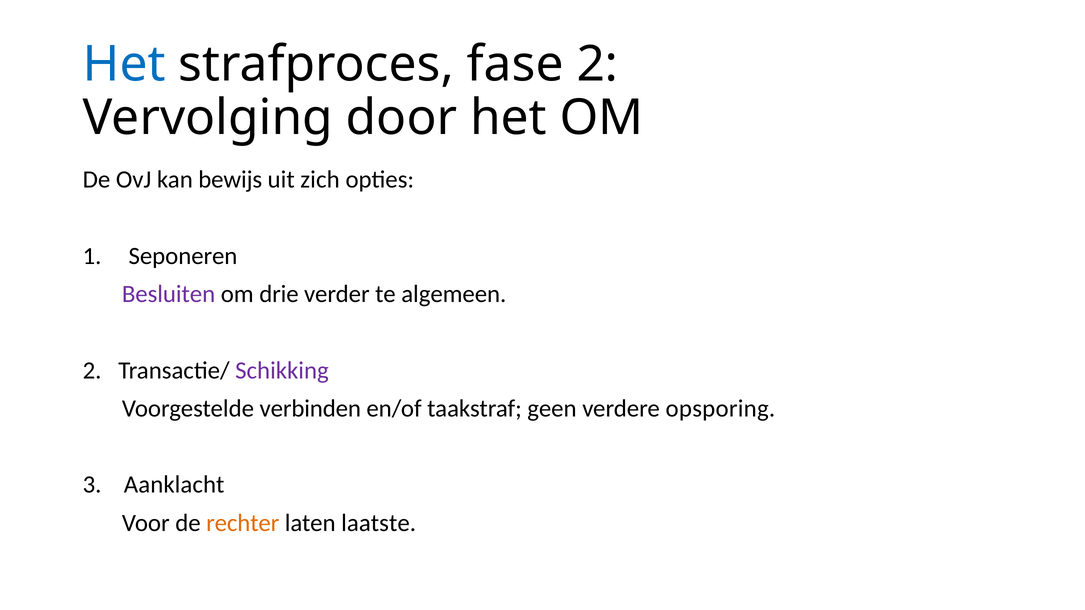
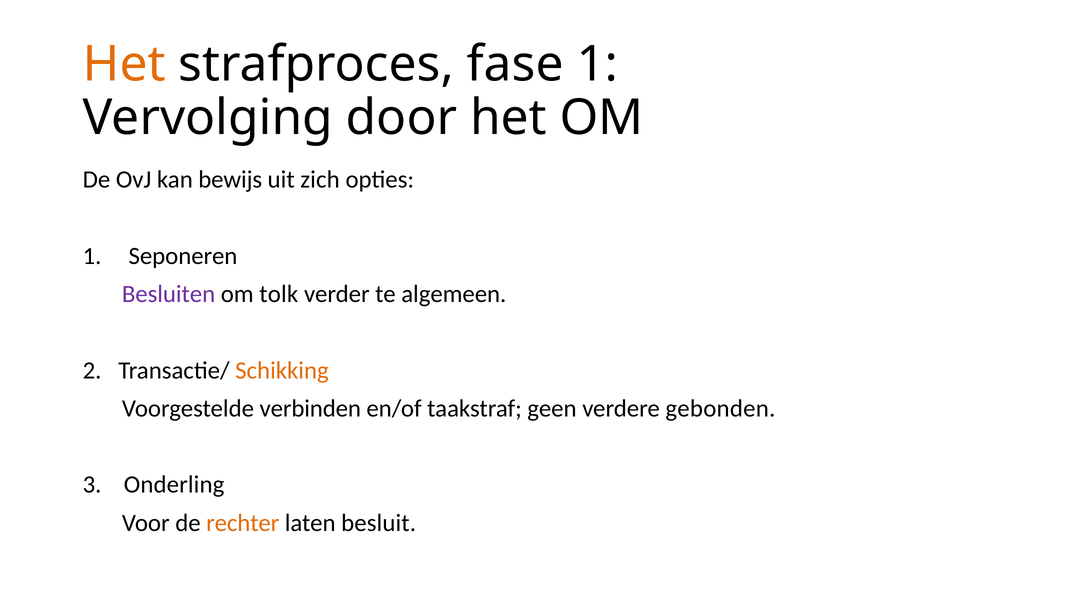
Het at (124, 64) colour: blue -> orange
fase 2: 2 -> 1
drie: drie -> tolk
Schikking colour: purple -> orange
opsporing: opsporing -> gebonden
Aanklacht: Aanklacht -> Onderling
laatste: laatste -> besluit
